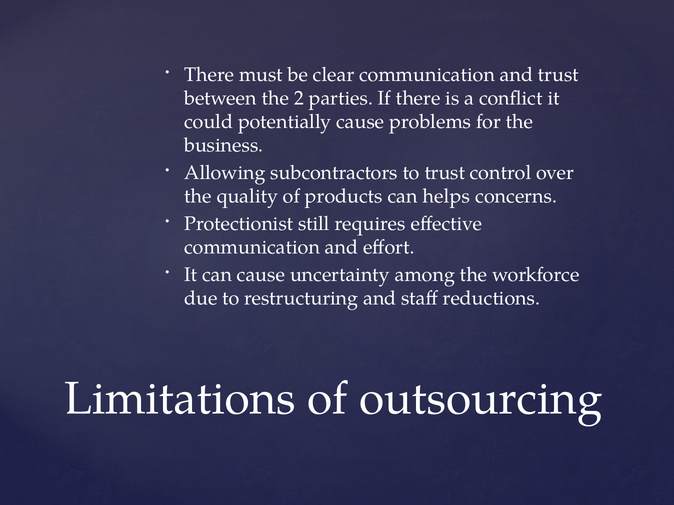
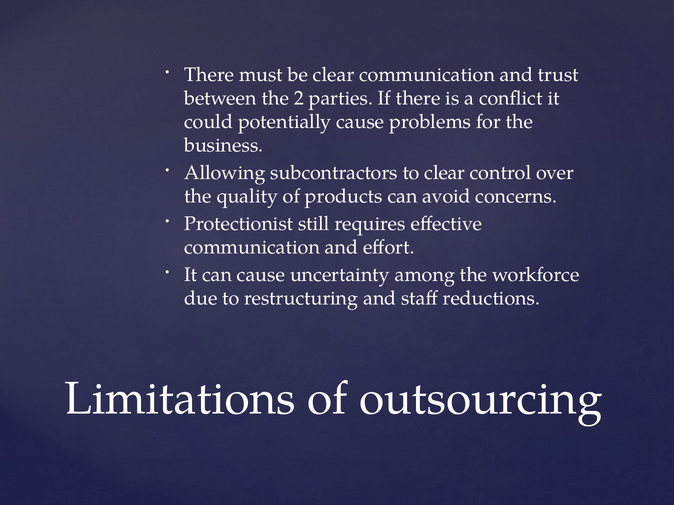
to trust: trust -> clear
helps: helps -> avoid
